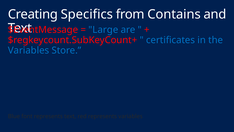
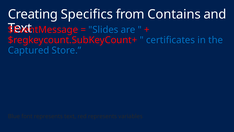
Large: Large -> Slides
Variables at (29, 50): Variables -> Captured
